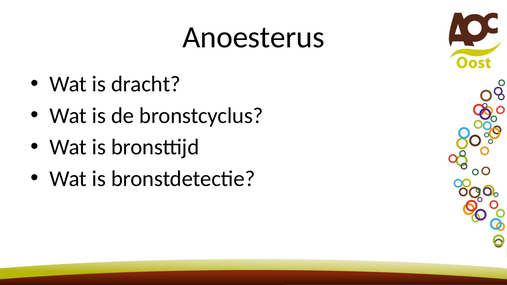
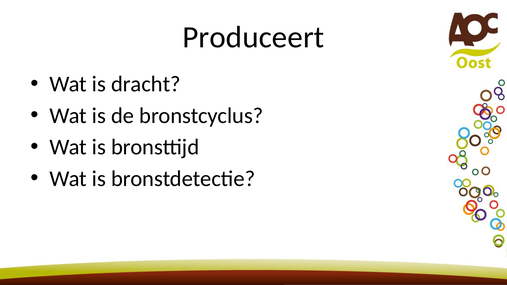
Anoesterus: Anoesterus -> Produceert
